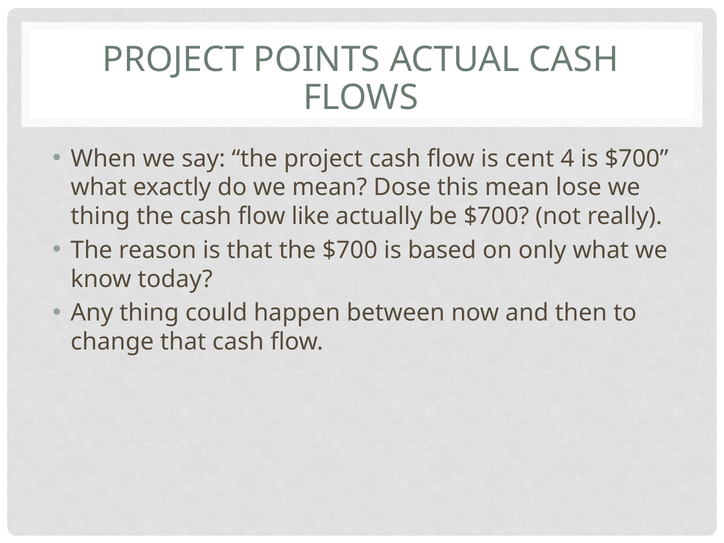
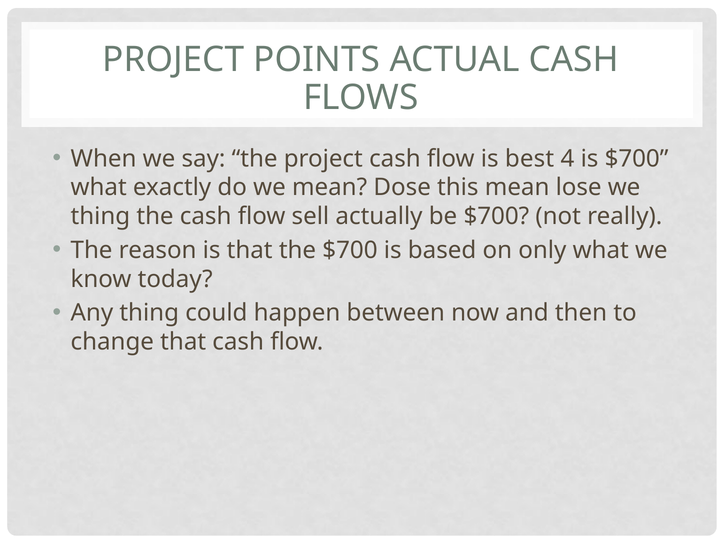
cent: cent -> best
like: like -> sell
